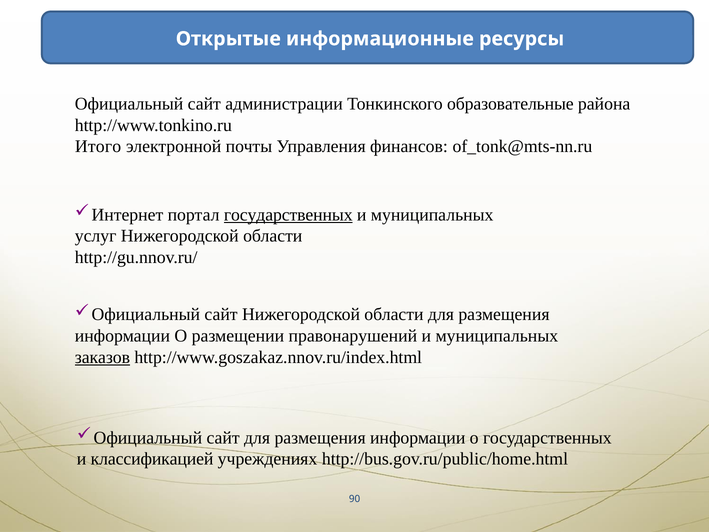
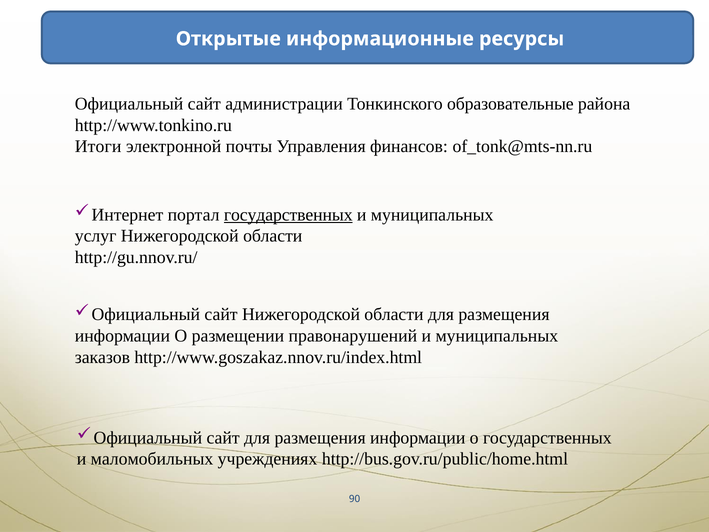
Итого: Итого -> Итоги
заказов underline: present -> none
классификацией: классификацией -> маломобильных
